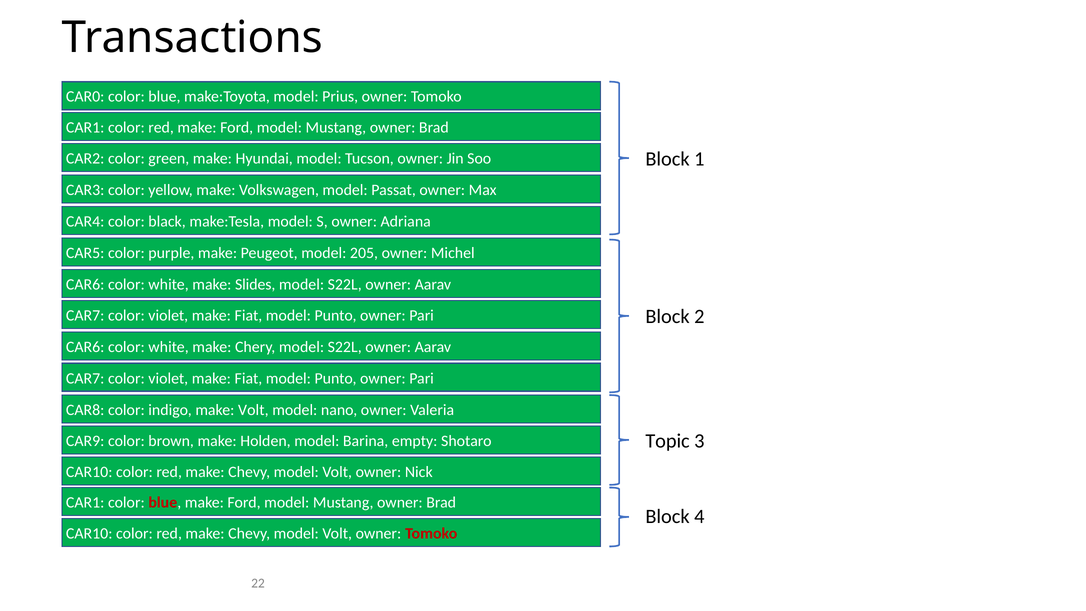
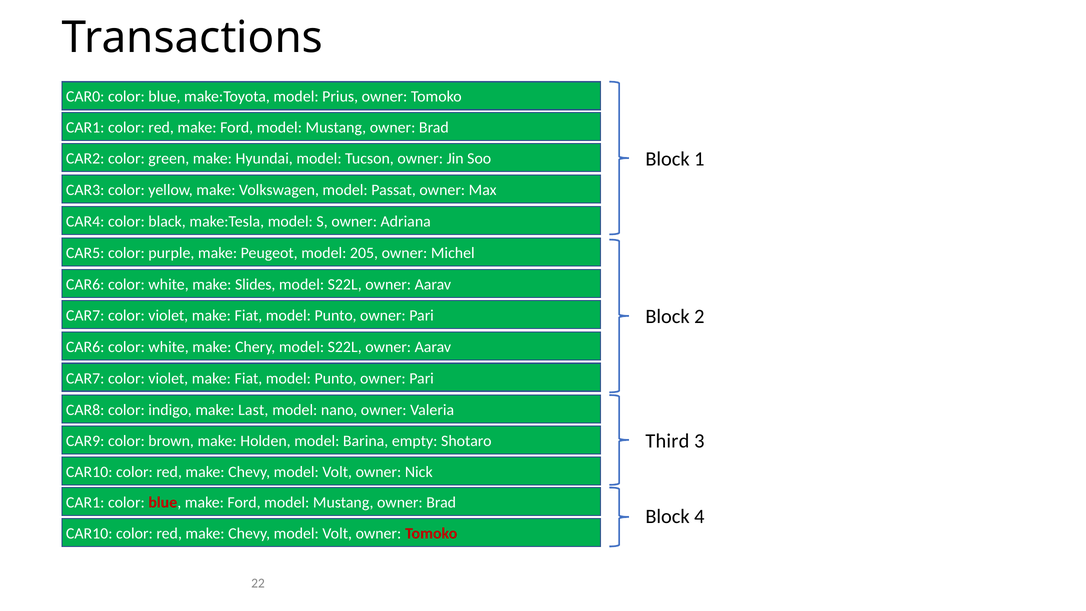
make Volt: Volt -> Last
Topic: Topic -> Third
